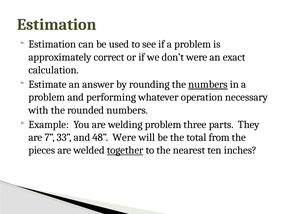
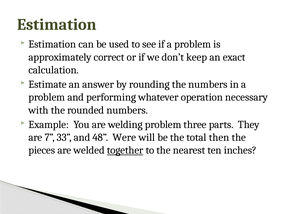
don’t were: were -> keep
numbers at (208, 84) underline: present -> none
from: from -> then
